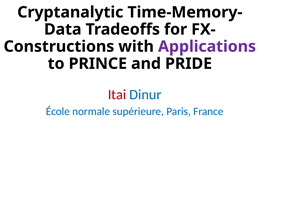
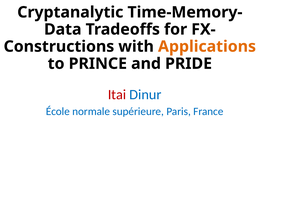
Applications colour: purple -> orange
